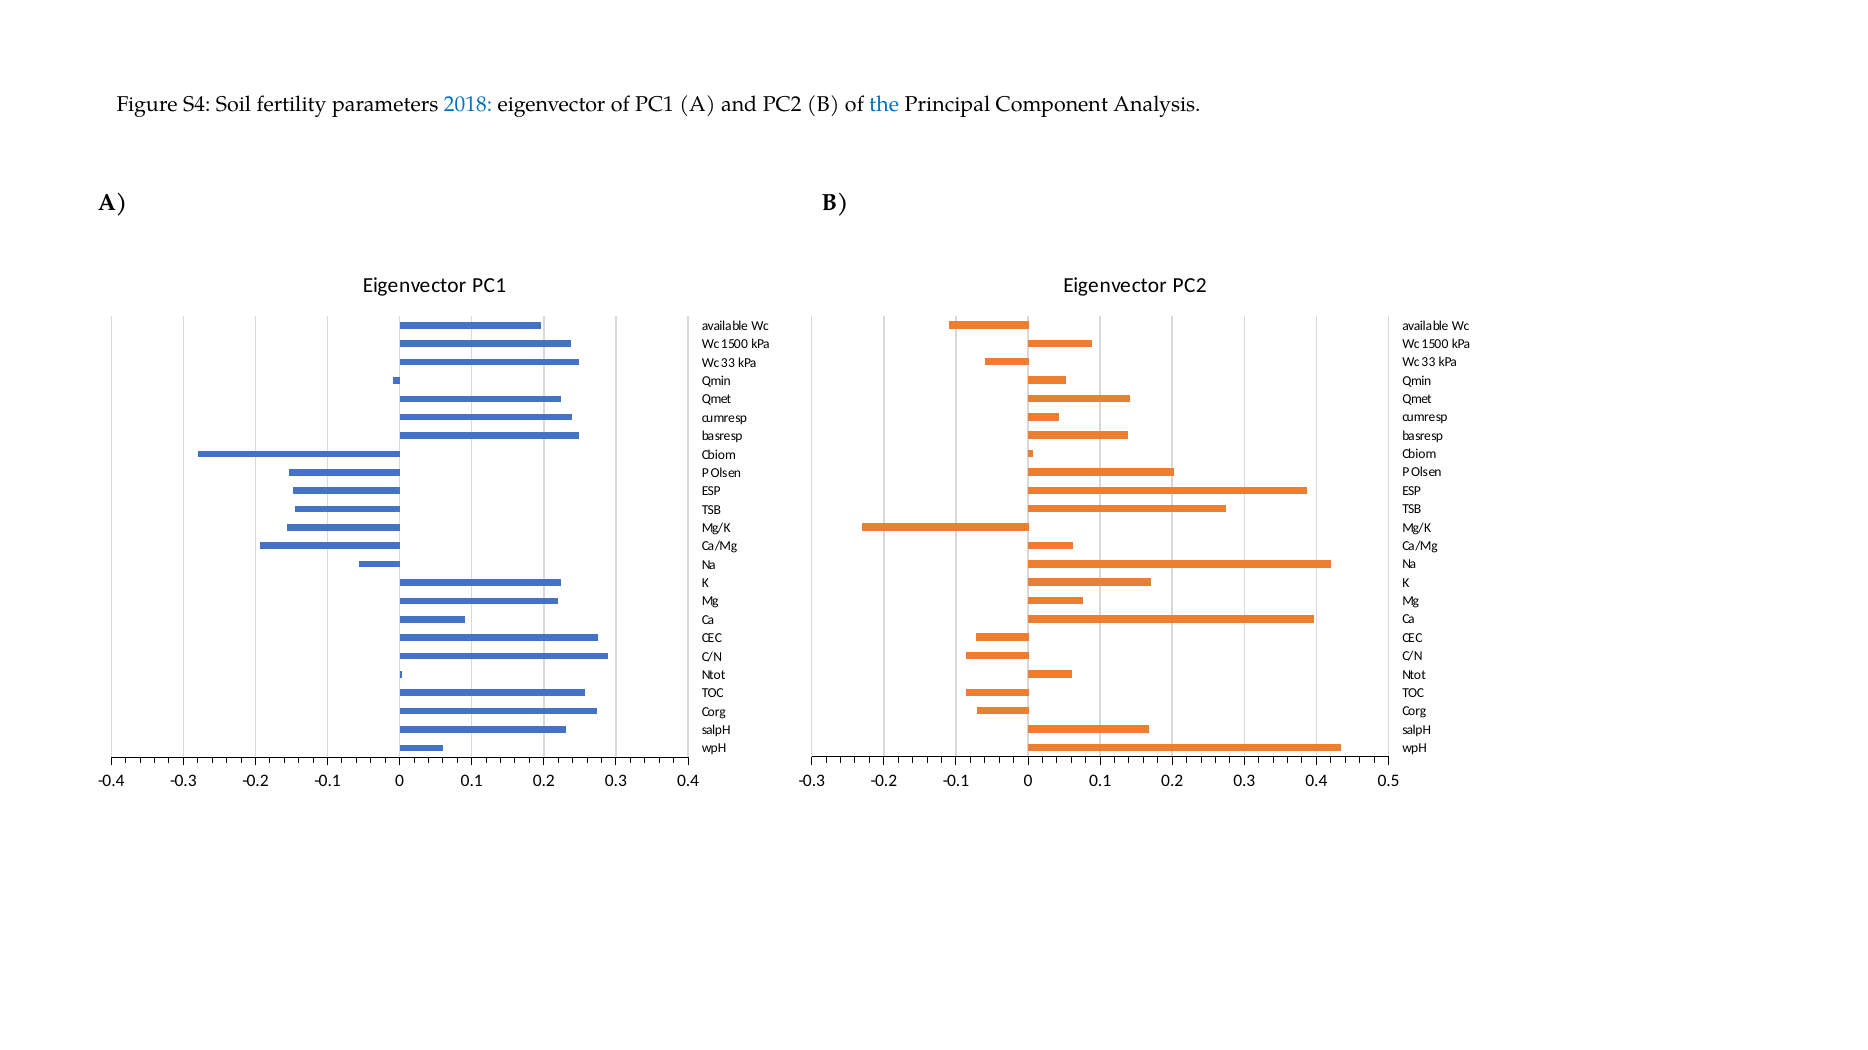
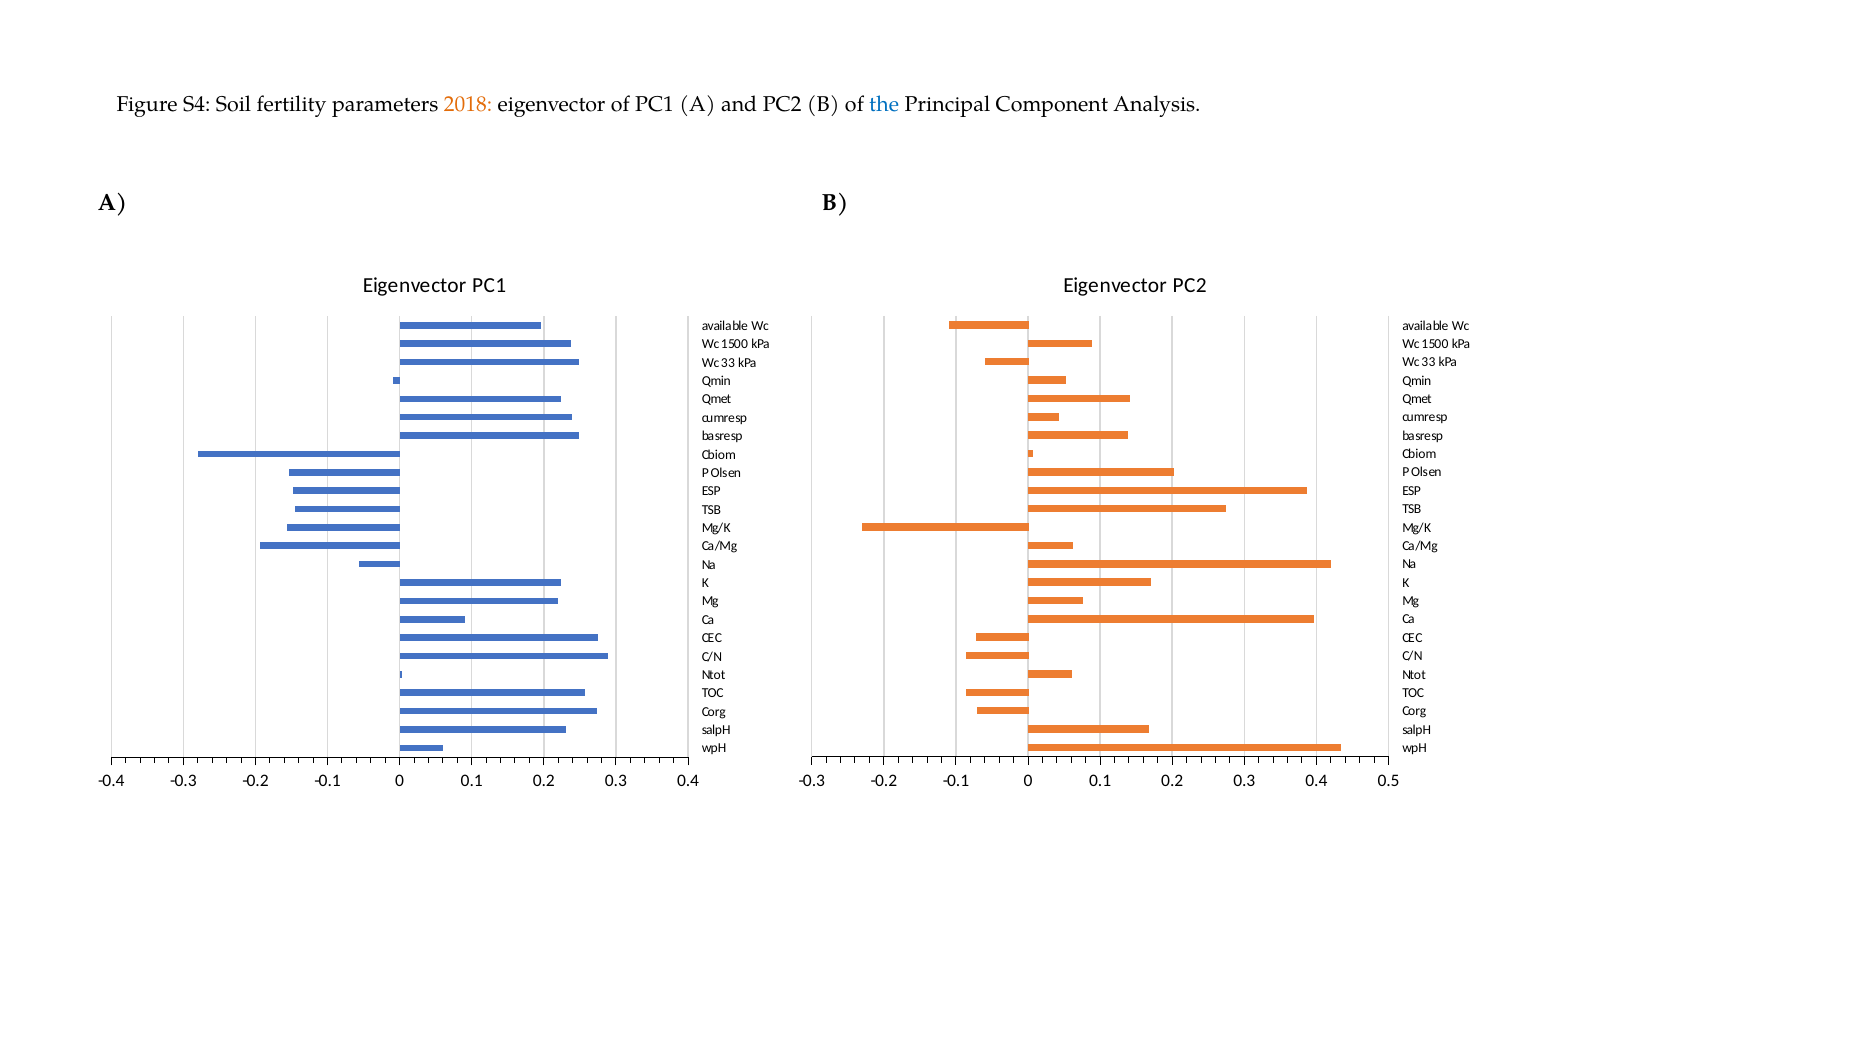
2018 colour: blue -> orange
